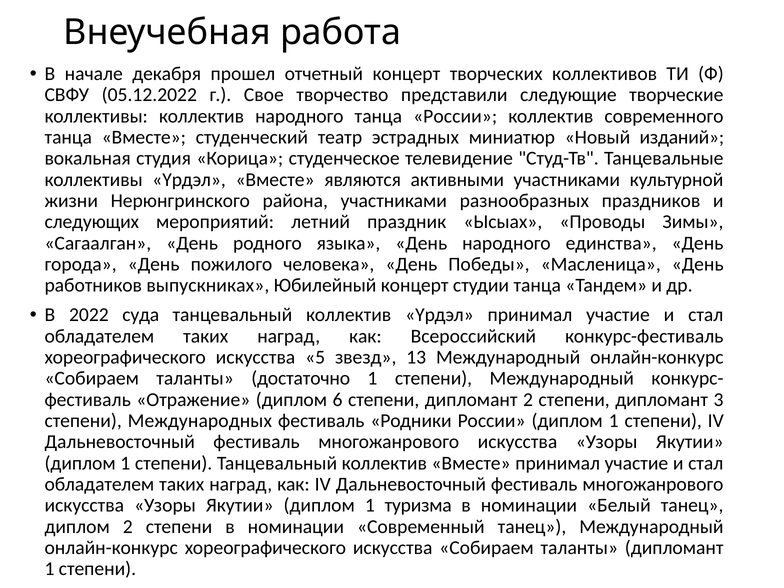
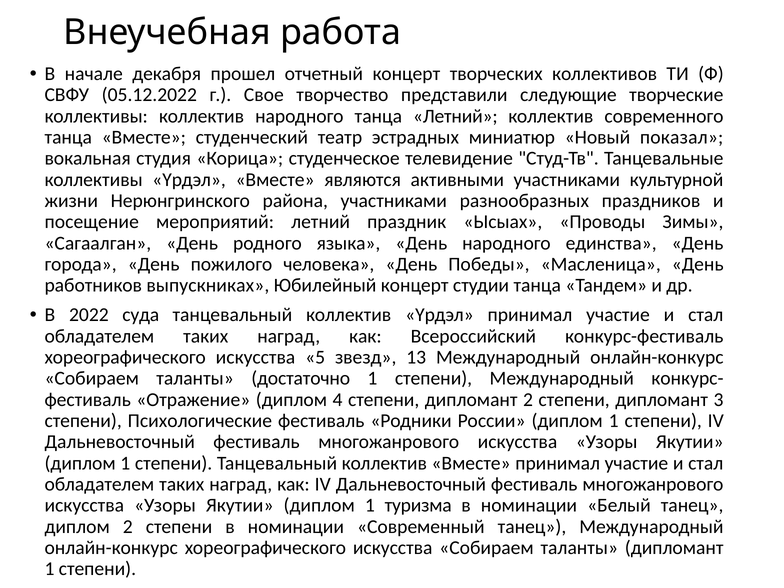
танца России: России -> Летний
изданий: изданий -> показал
следующих: следующих -> посещение
6: 6 -> 4
Международных: Международных -> Психологические
